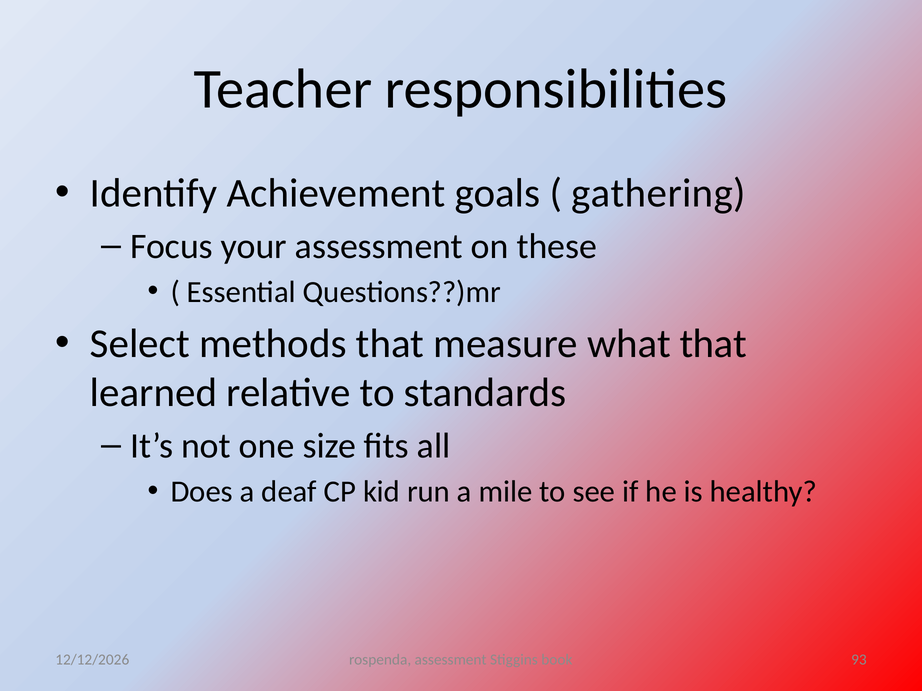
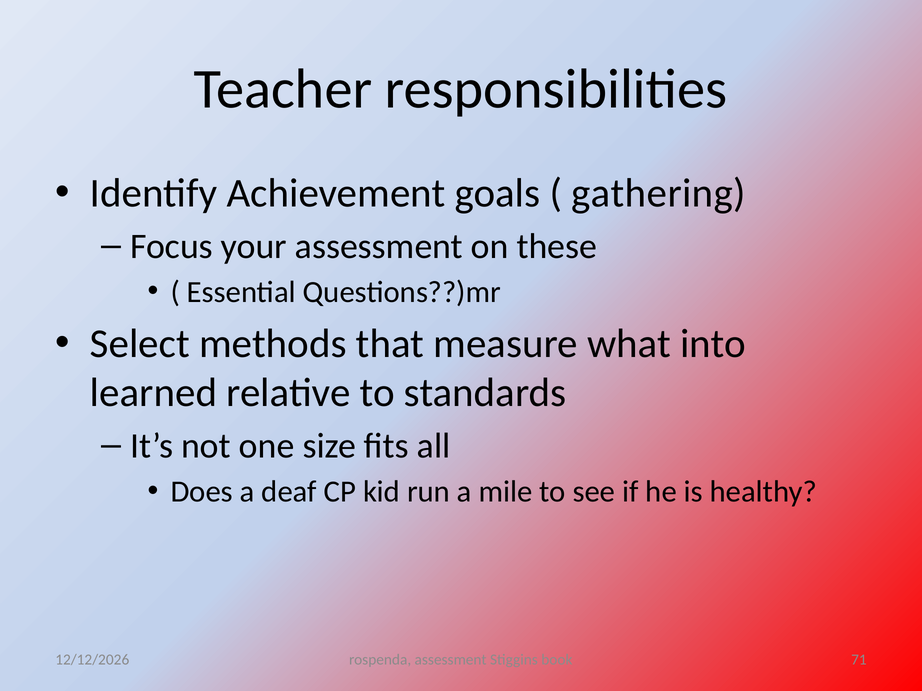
what that: that -> into
93: 93 -> 71
